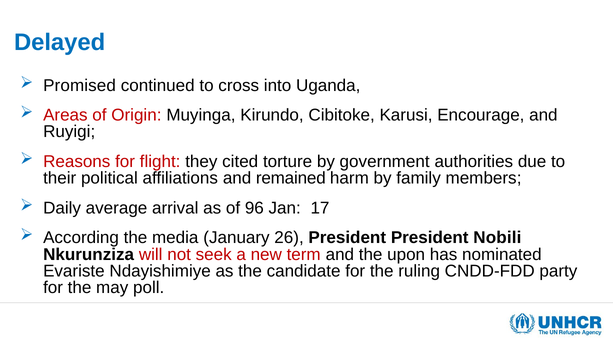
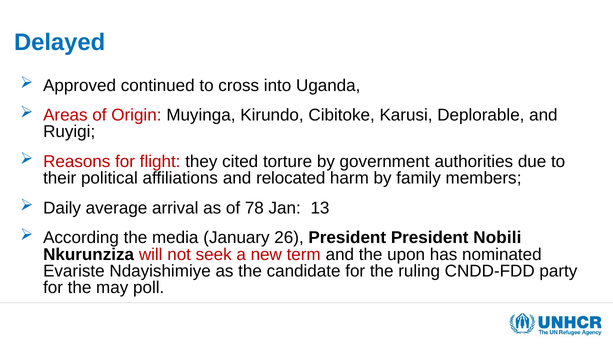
Promised: Promised -> Approved
Encourage: Encourage -> Deplorable
remained: remained -> relocated
96: 96 -> 78
17: 17 -> 13
